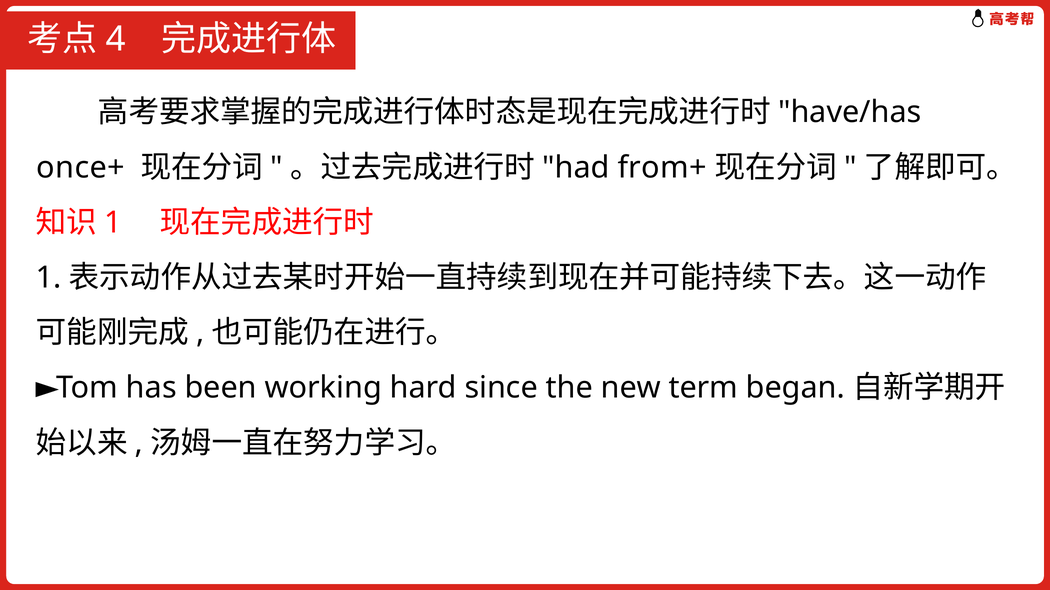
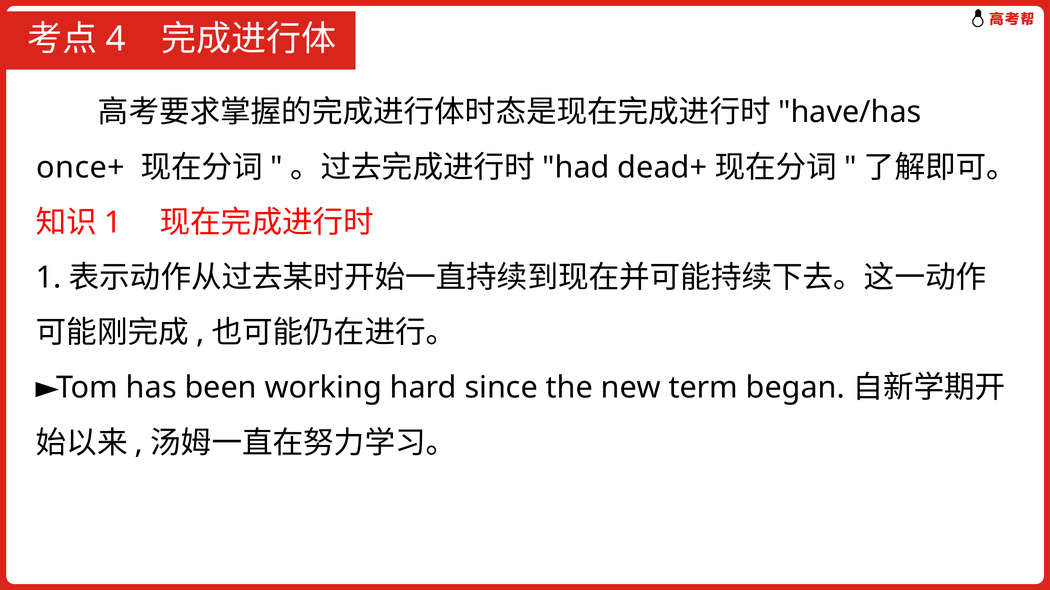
from+: from+ -> dead+
